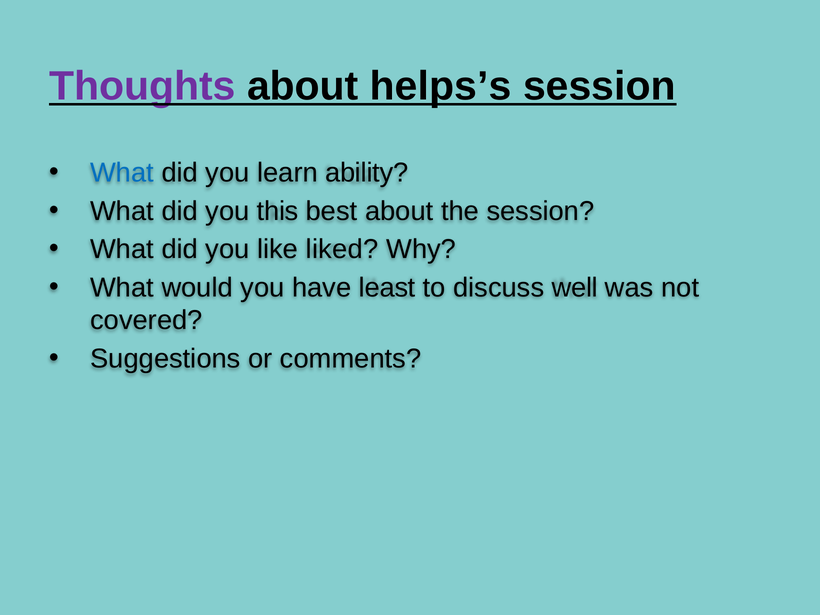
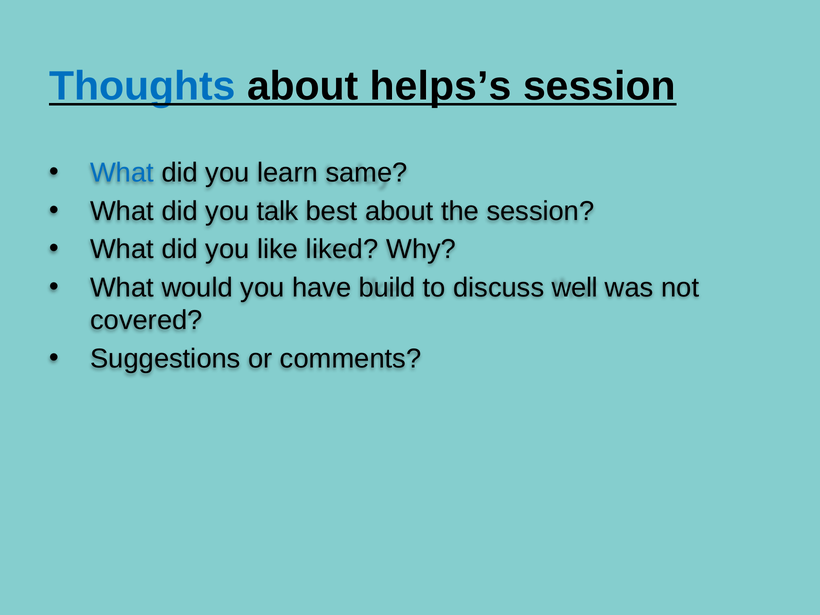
Thoughts colour: purple -> blue
ability: ability -> same
this: this -> talk
least: least -> build
